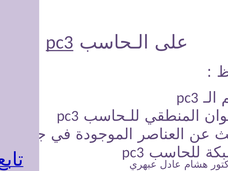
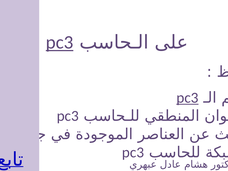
pc3 at (187, 98) underline: none -> present
